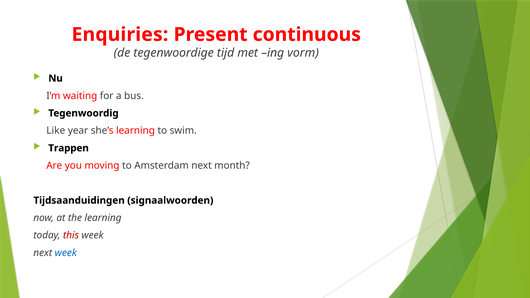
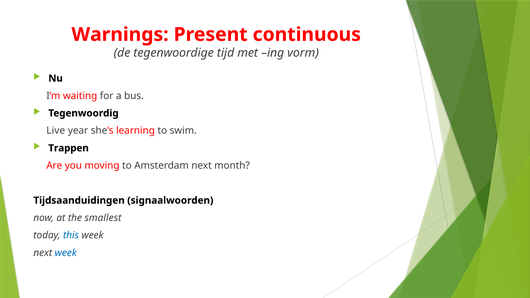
Enquiries: Enquiries -> Warnings
Like: Like -> Live
the learning: learning -> smallest
this colour: red -> blue
